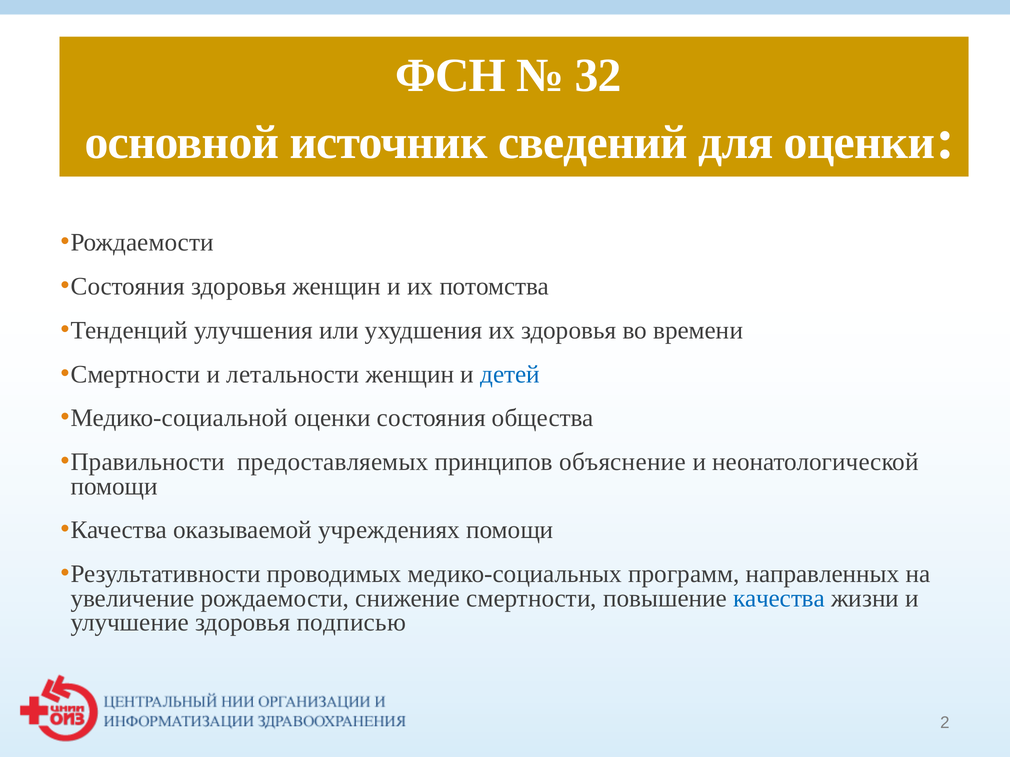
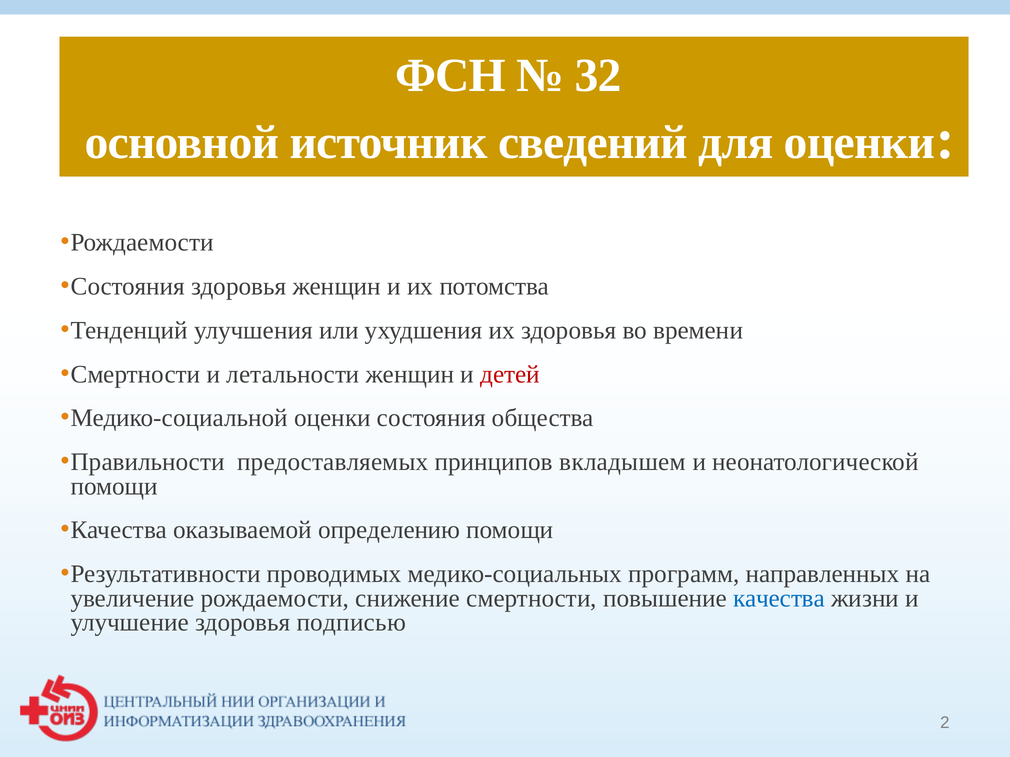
детей colour: blue -> red
объяснение: объяснение -> вкладышем
учреждениях: учреждениях -> определению
